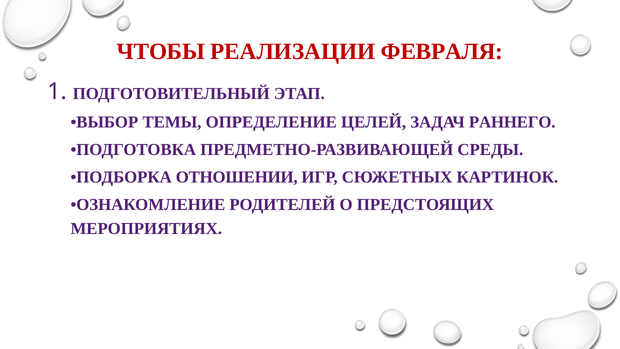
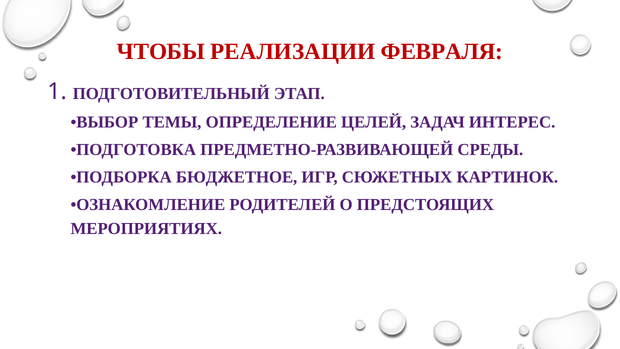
РАННЕГО: РАННЕГО -> ИНТЕРЕС
ОТНОШЕНИИ: ОТНОШЕНИИ -> БЮДЖЕТНОЕ
